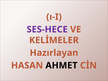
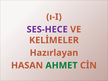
AHMET colour: black -> green
